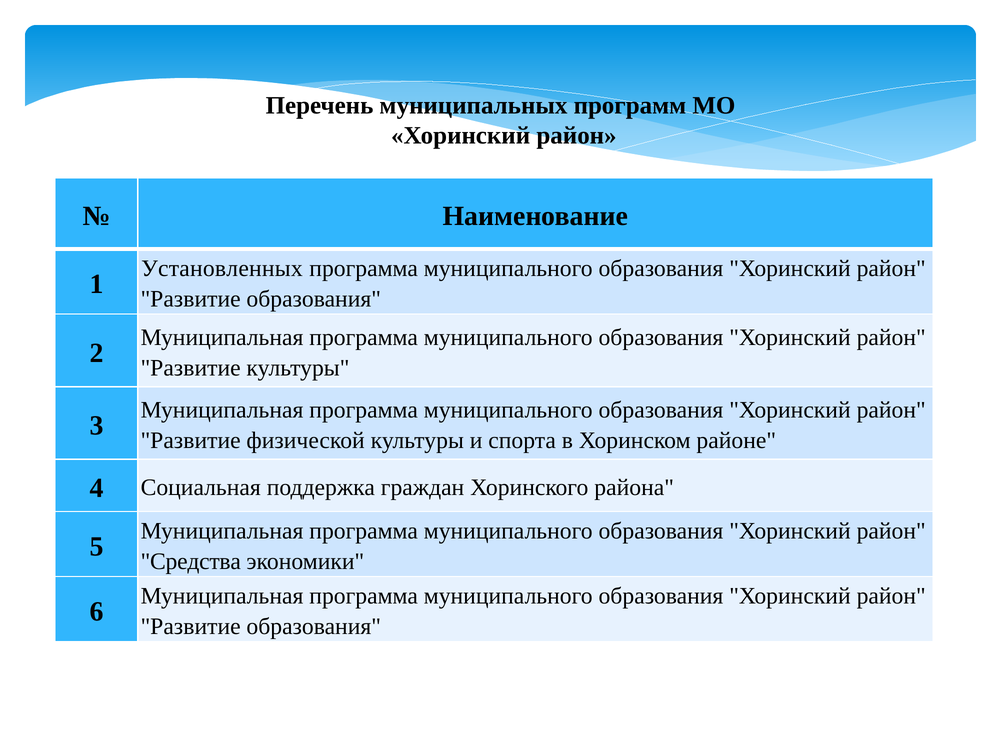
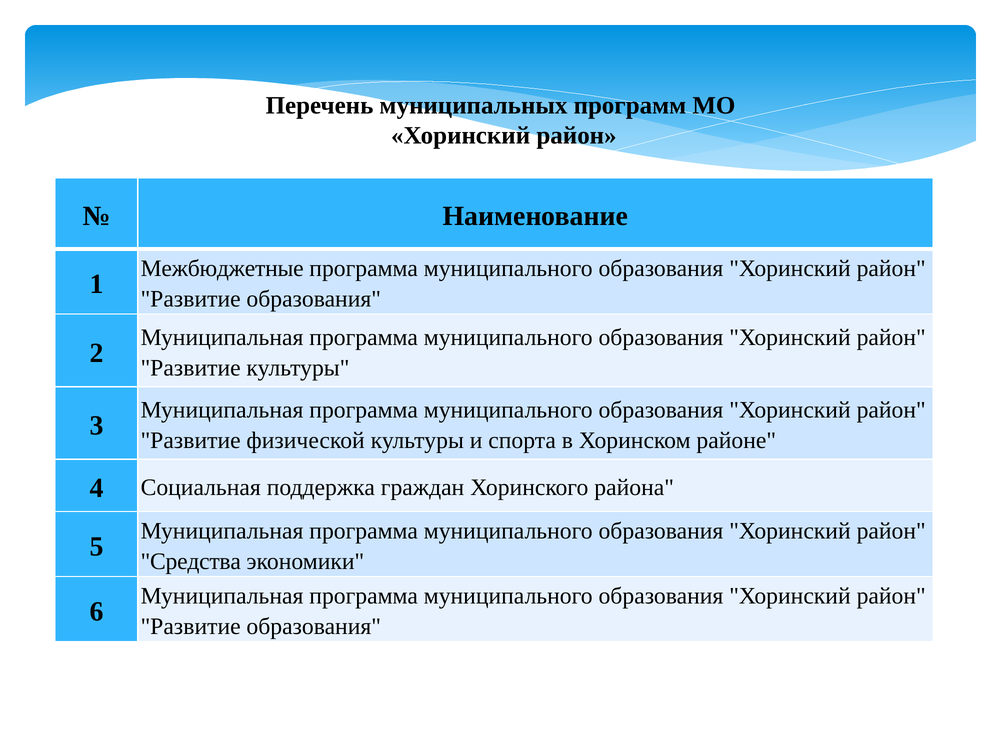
Установленных: Установленных -> Межбюджетные
